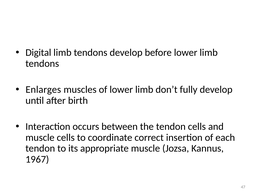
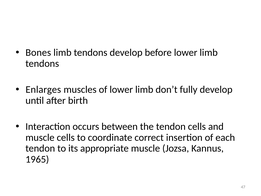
Digital: Digital -> Bones
1967: 1967 -> 1965
